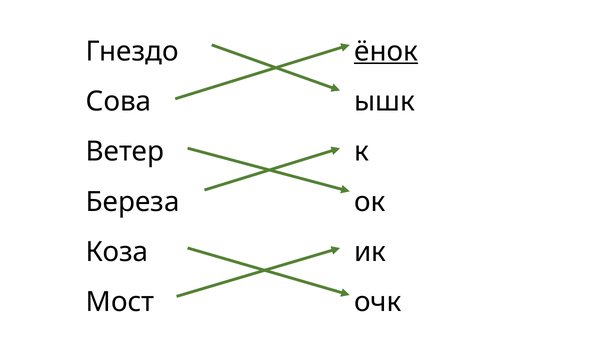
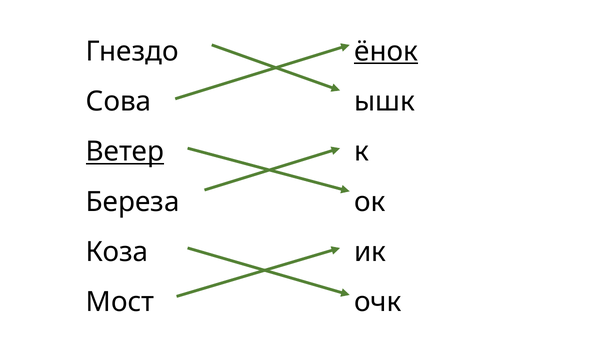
Ветер underline: none -> present
